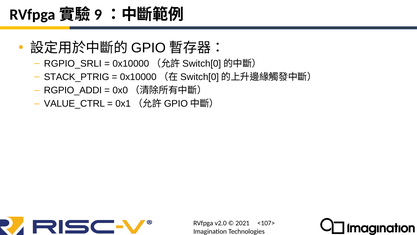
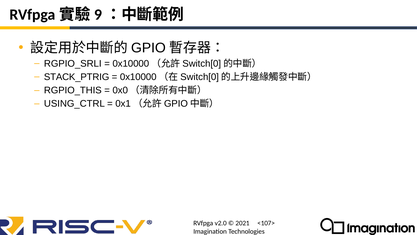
RGPIO_ADDI: RGPIO_ADDI -> RGPIO_THIS
VALUE_CTRL: VALUE_CTRL -> USING_CTRL
